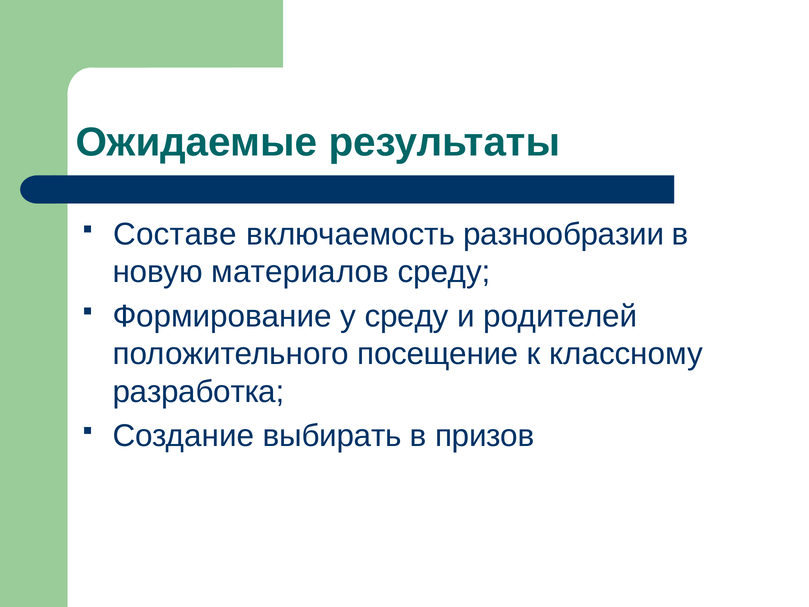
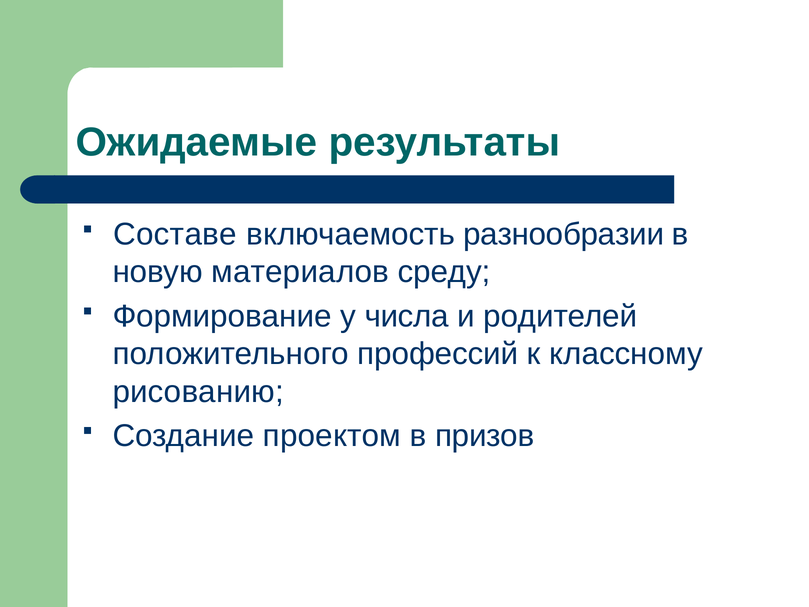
у среду: среду -> числа
посещение: посещение -> профессий
разработка: разработка -> рисованию
выбирать: выбирать -> проектом
